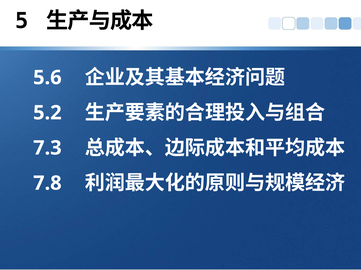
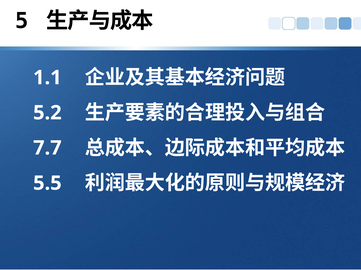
5.6: 5.6 -> 1.1
7.3: 7.3 -> 7.7
7.8: 7.8 -> 5.5
